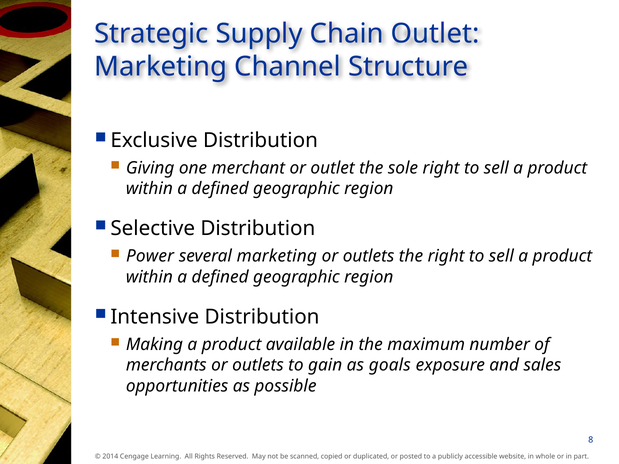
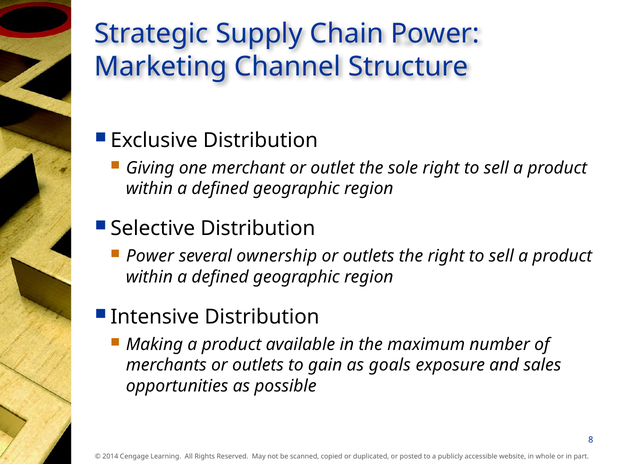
Chain Outlet: Outlet -> Power
several marketing: marketing -> ownership
